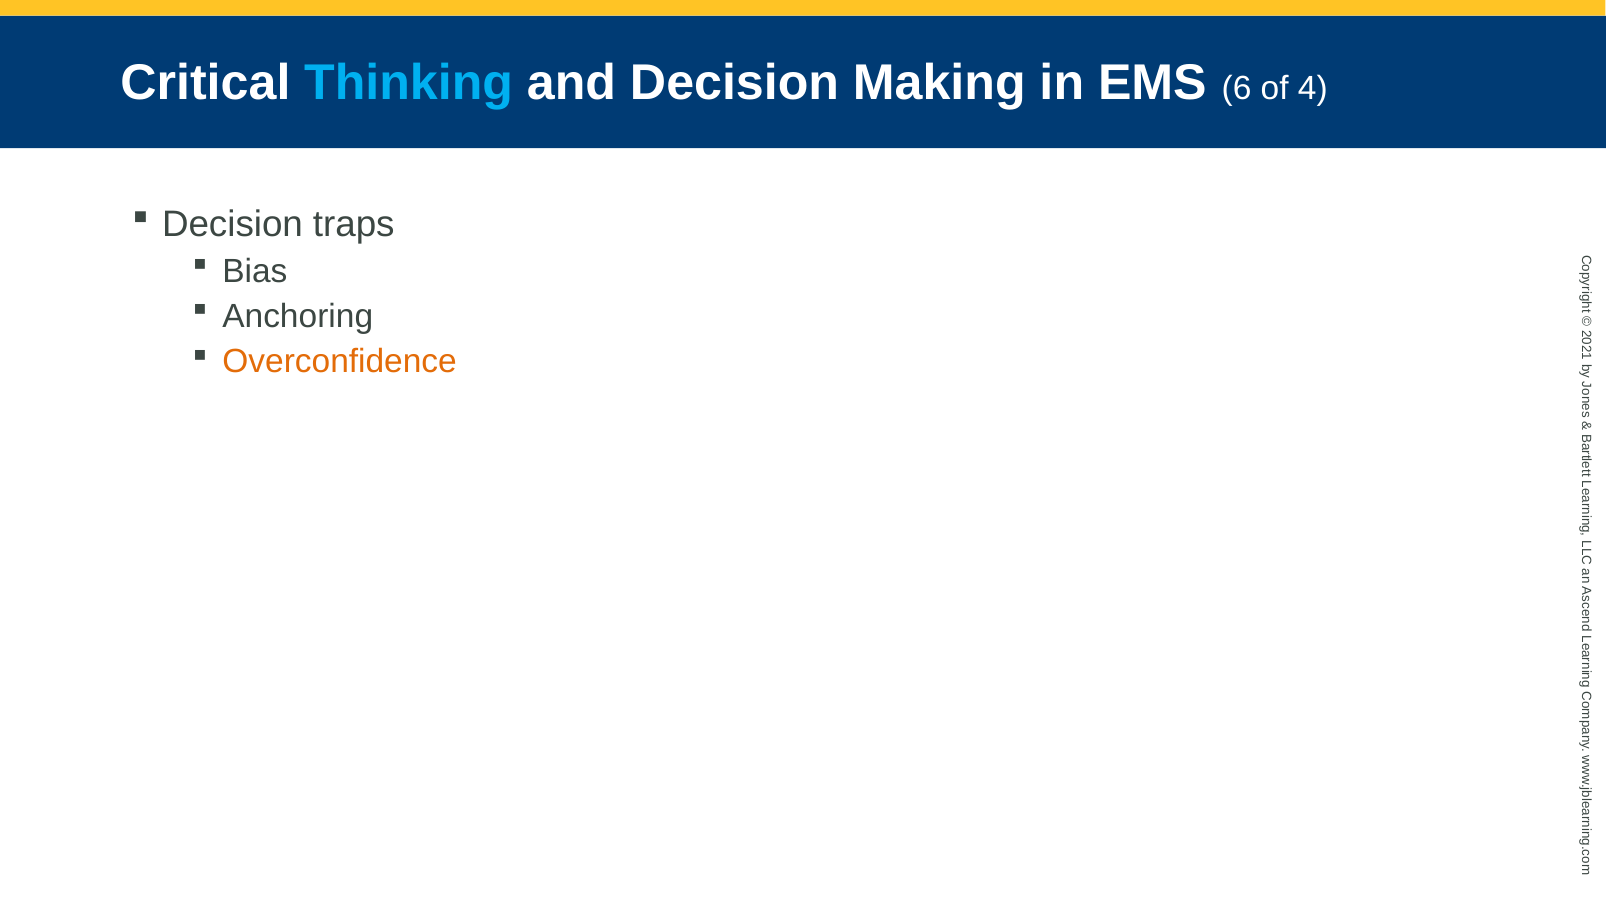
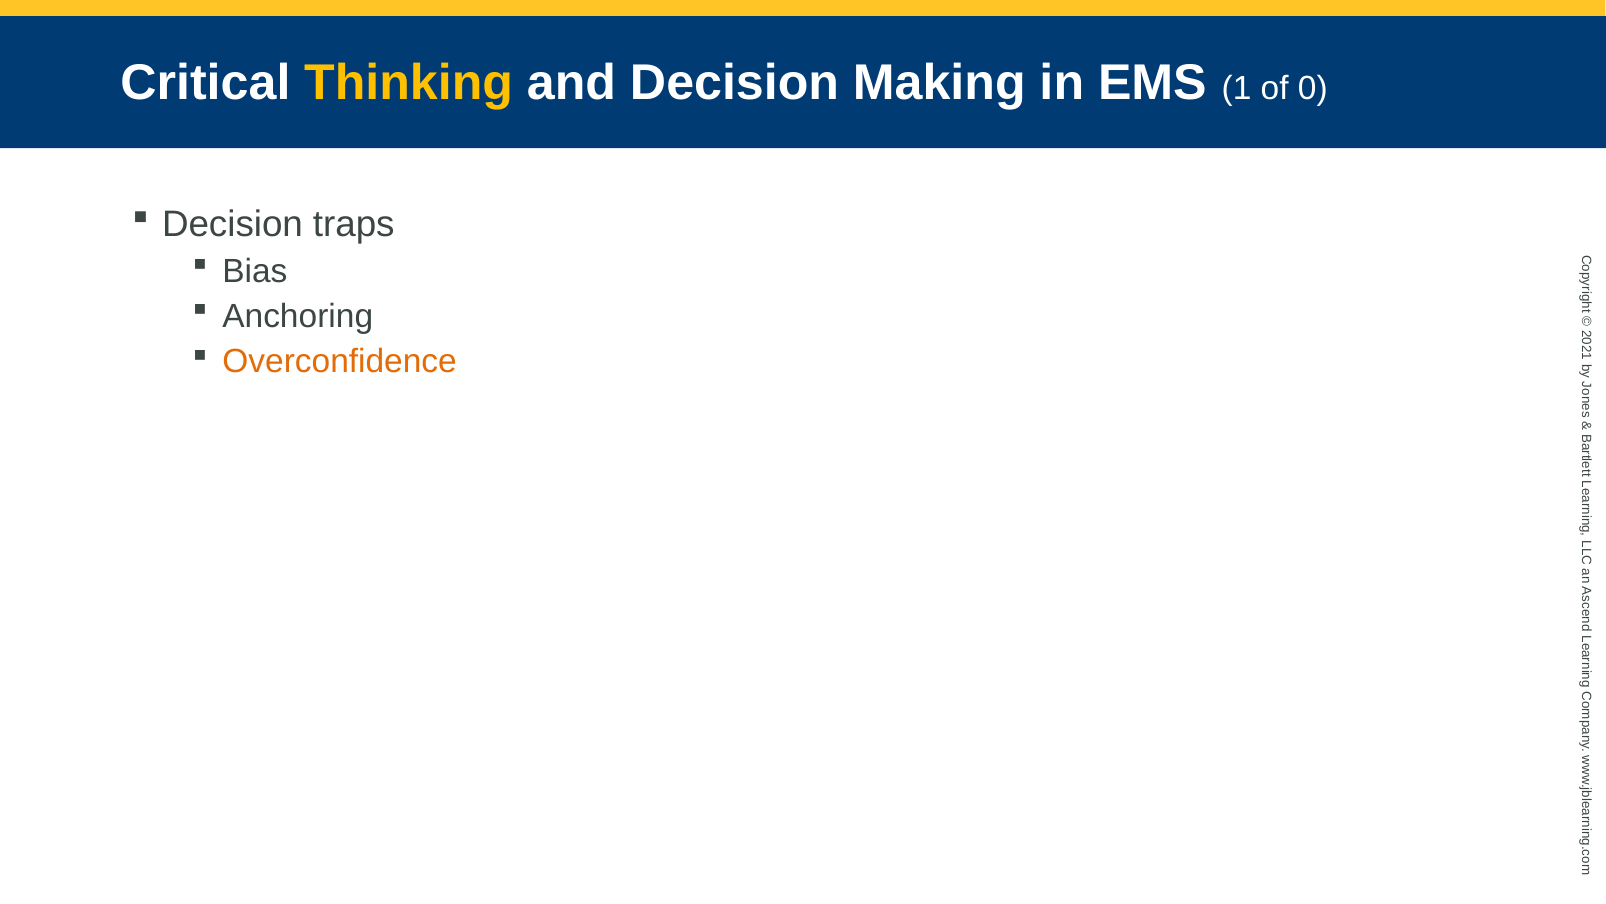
Thinking colour: light blue -> yellow
EMS 6: 6 -> 1
of 4: 4 -> 0
